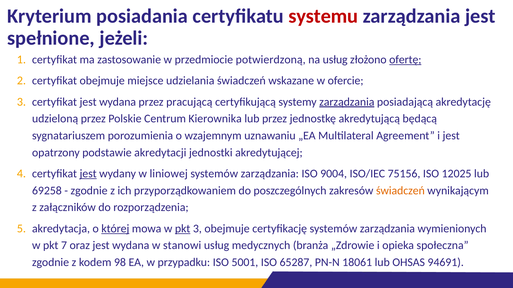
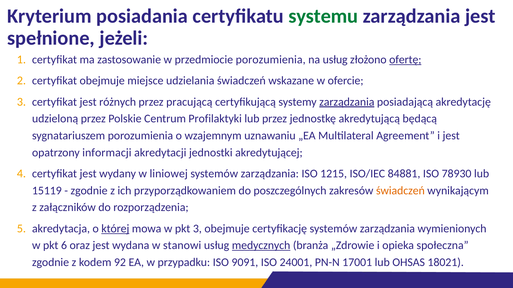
systemu colour: red -> green
przedmiocie potwierdzoną: potwierdzoną -> porozumienia
certyfikat jest wydana: wydana -> różnych
Kierownika: Kierownika -> Profilaktyki
podstawie: podstawie -> informacji
jest at (88, 174) underline: present -> none
9004: 9004 -> 1215
75156: 75156 -> 84881
12025: 12025 -> 78930
69258: 69258 -> 15119
pkt at (183, 229) underline: present -> none
7: 7 -> 6
medycznych underline: none -> present
98: 98 -> 92
5001: 5001 -> 9091
65287: 65287 -> 24001
18061: 18061 -> 17001
94691: 94691 -> 18021
